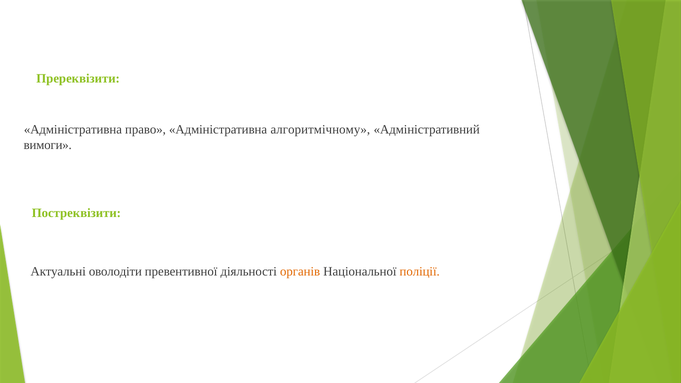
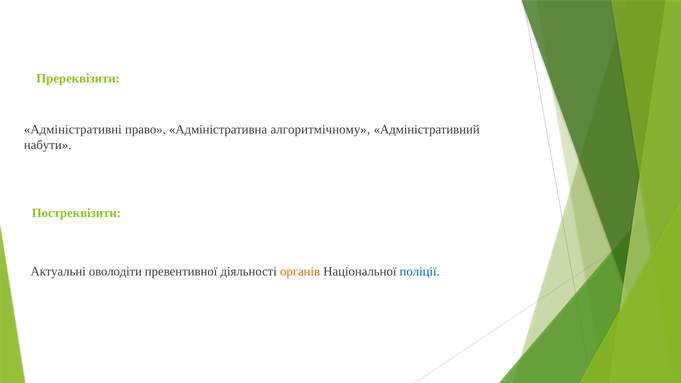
Адміністративна at (73, 130): Адміністративна -> Адміністративні
вимоги: вимоги -> набути
поліції colour: orange -> blue
